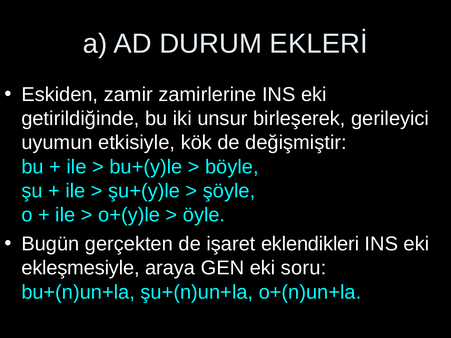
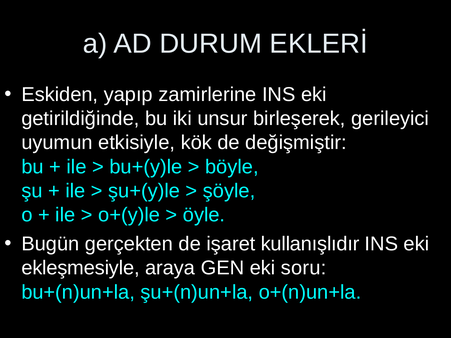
zamir: zamir -> yapıp
eklendikleri: eklendikleri -> kullanışlıdır
